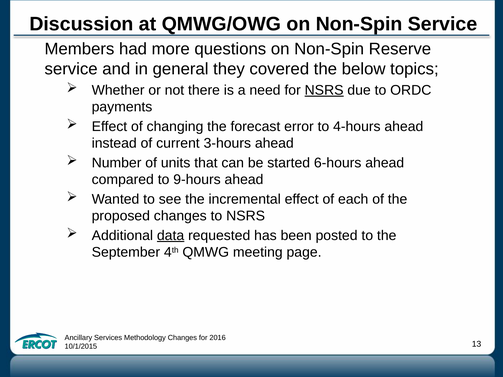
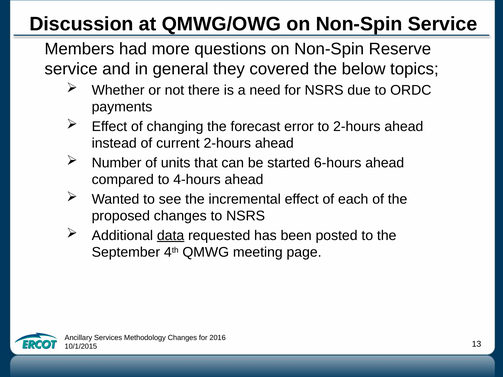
NSRS at (324, 90) underline: present -> none
to 4-hours: 4-hours -> 2-hours
current 3-hours: 3-hours -> 2-hours
9-hours: 9-hours -> 4-hours
